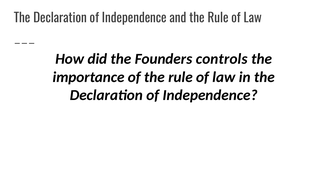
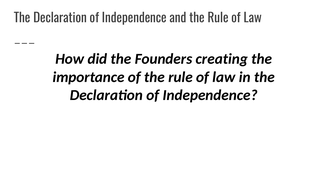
controls: controls -> creating
